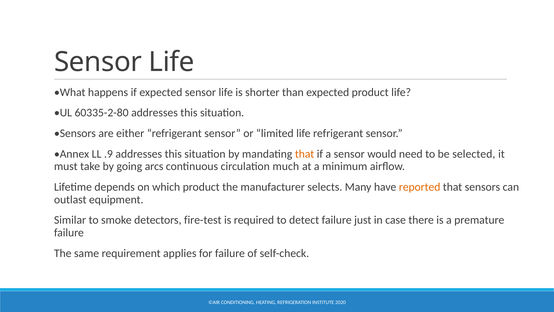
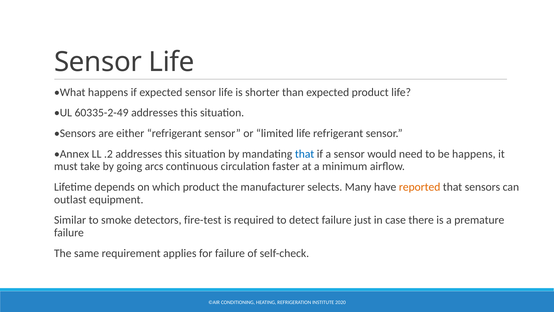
60335-2-80: 60335-2-80 -> 60335-2-49
.9: .9 -> .2
that at (305, 154) colour: orange -> blue
be selected: selected -> happens
much: much -> faster
